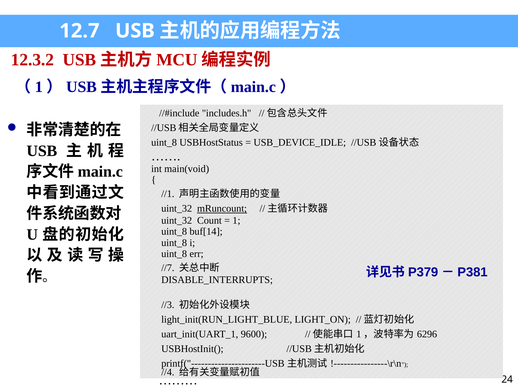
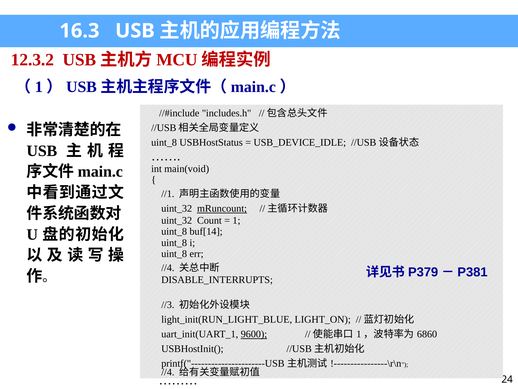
12.7: 12.7 -> 16.3
//7 at (168, 268): //7 -> //4
9600 underline: none -> present
6296: 6296 -> 6860
